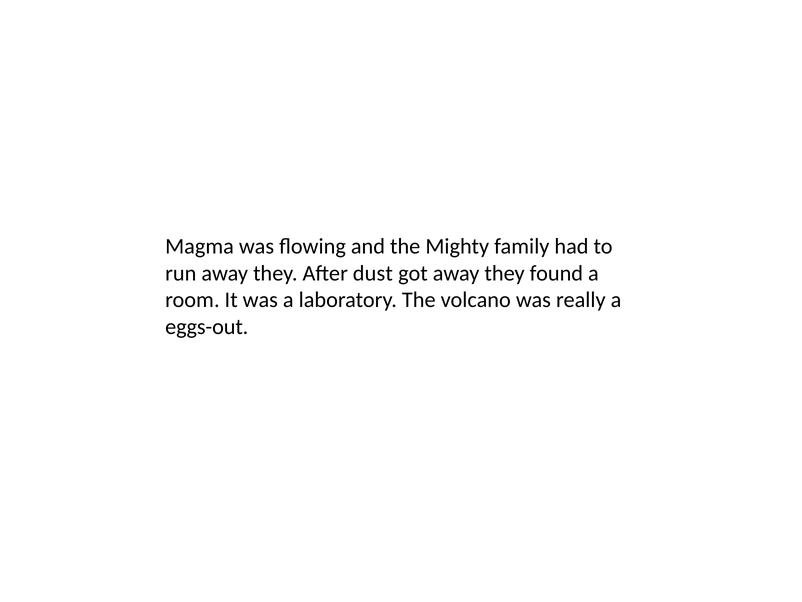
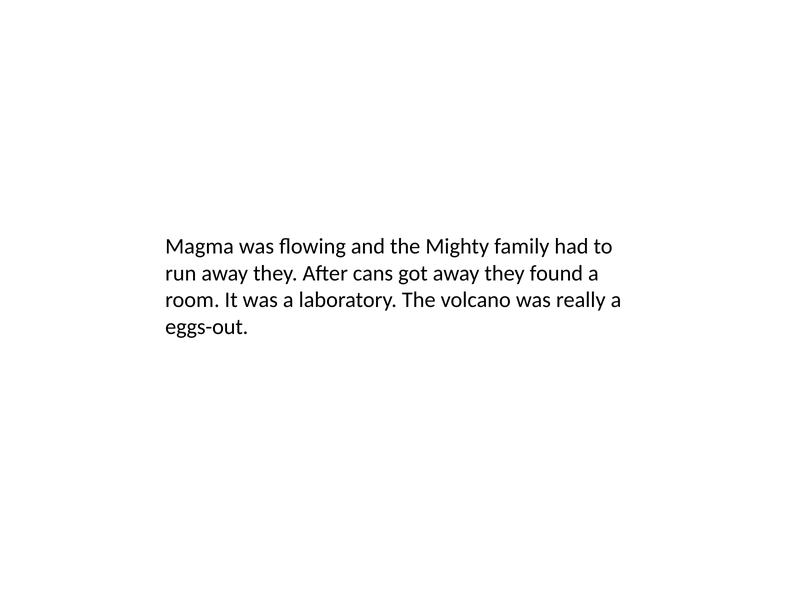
dust: dust -> cans
